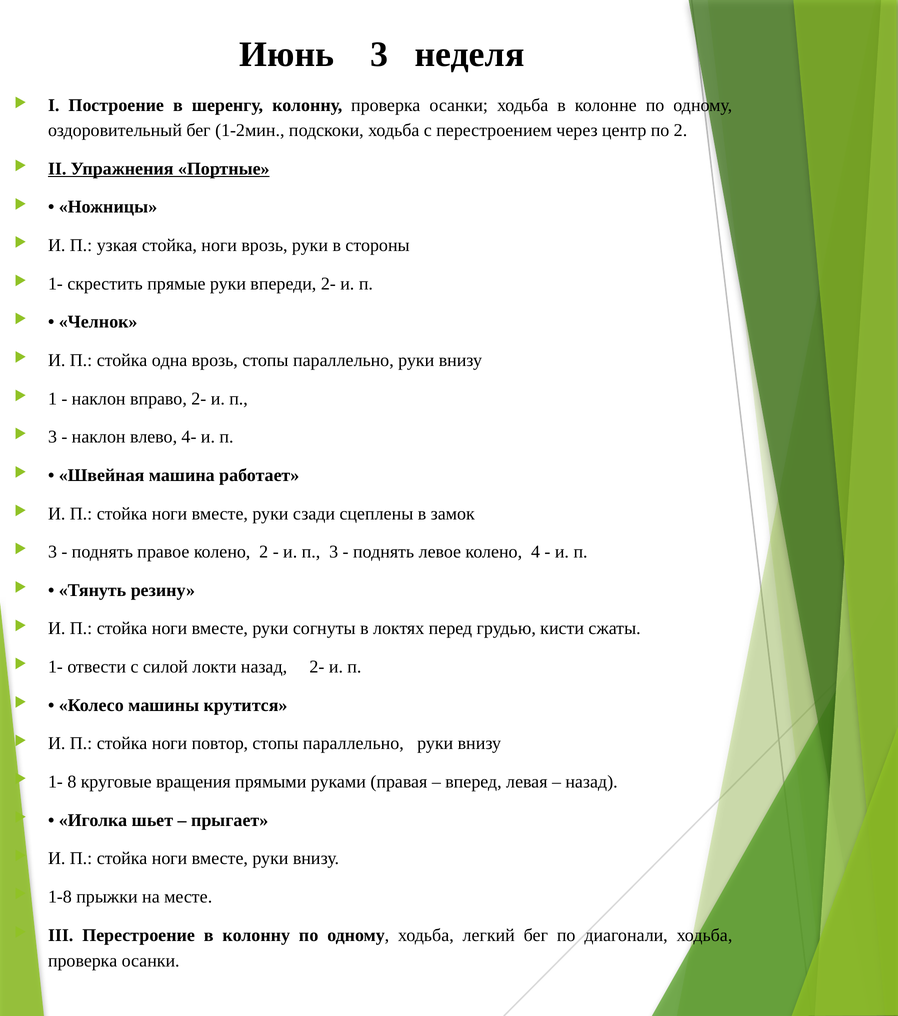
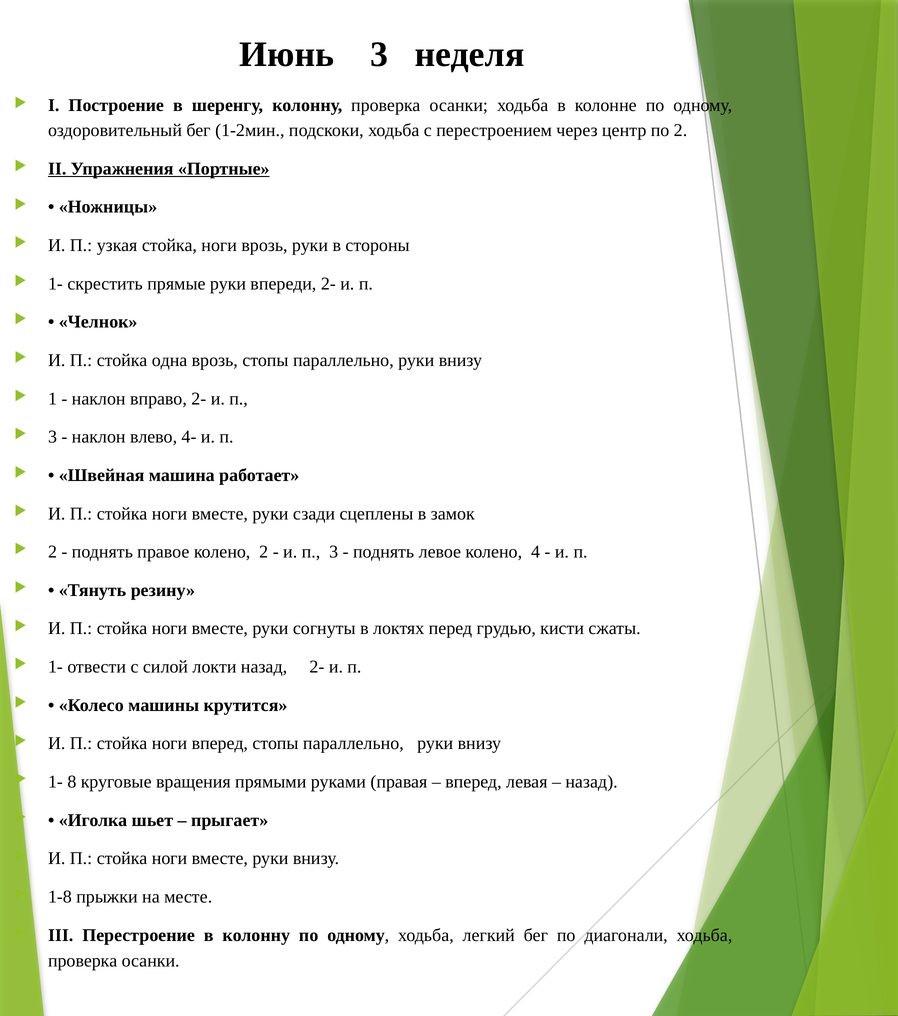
3 at (52, 552): 3 -> 2
ноги повтор: повтор -> вперед
